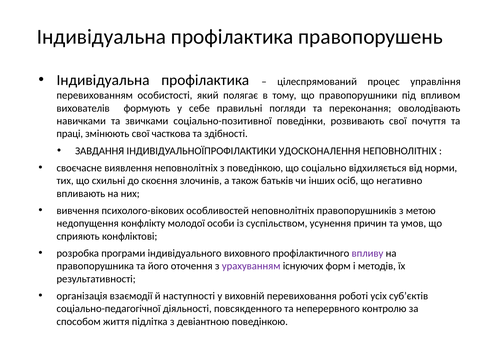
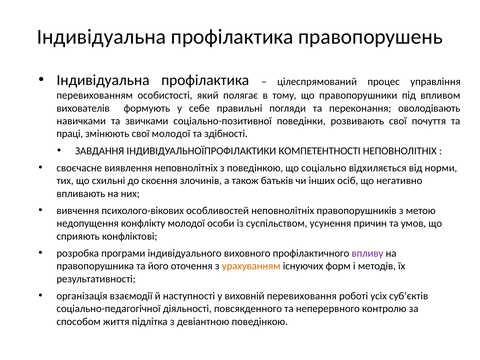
свої часткова: часткова -> молодої
УДОСКОНАЛЕННЯ: УДОСКОНАЛЕННЯ -> КОМПЕТЕНТНОСТІ
урахуванням colour: purple -> orange
